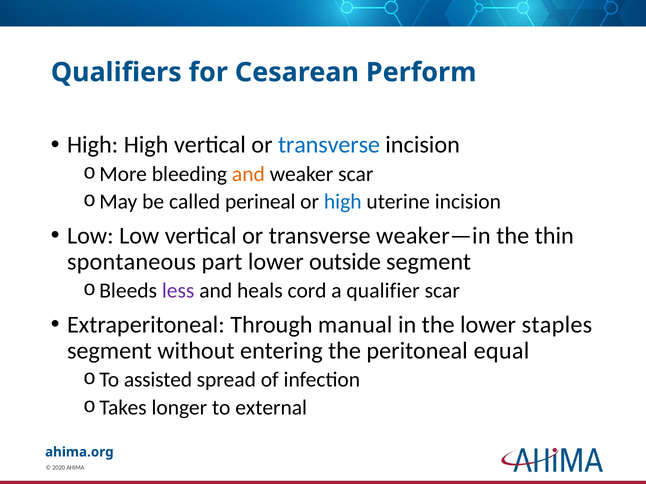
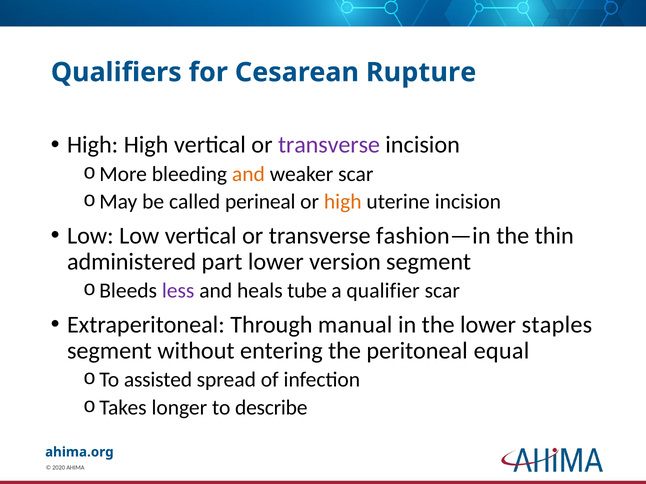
Perform: Perform -> Rupture
transverse at (329, 145) colour: blue -> purple
high at (343, 202) colour: blue -> orange
weaker—in: weaker—in -> fashion—in
spontaneous: spontaneous -> administered
outside: outside -> version
cord: cord -> tube
external: external -> describe
